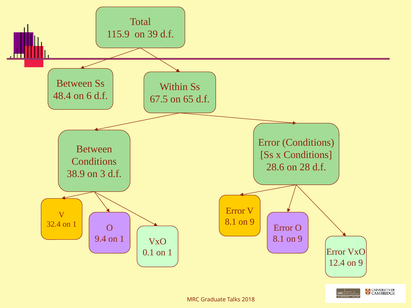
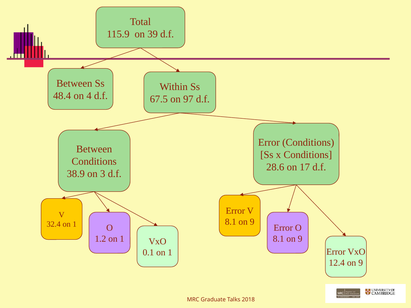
6: 6 -> 4
65: 65 -> 97
28: 28 -> 17
9.4: 9.4 -> 1.2
